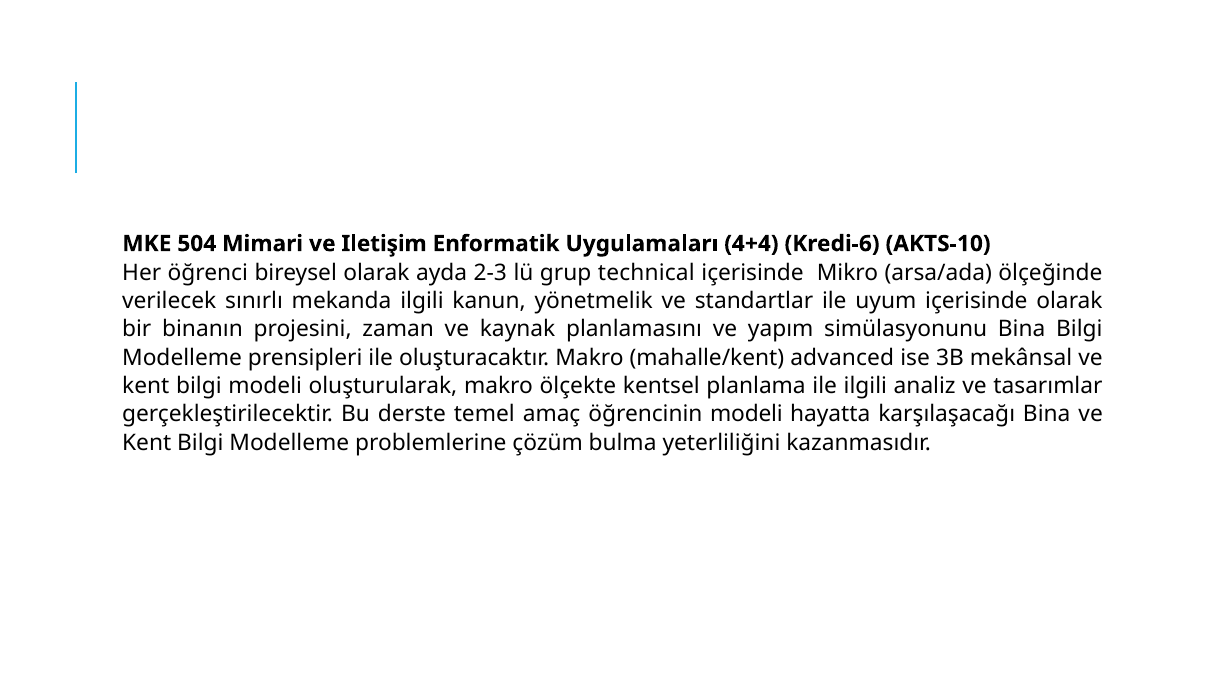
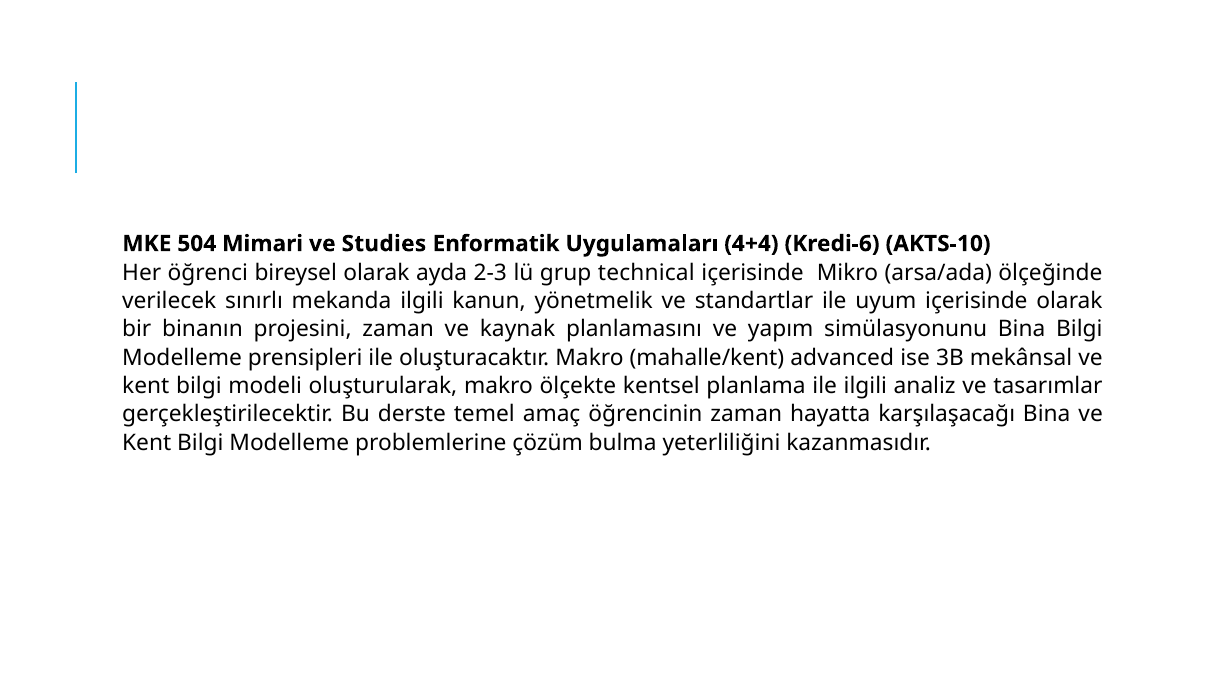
Iletişim: Iletişim -> Studies
öğrencinin modeli: modeli -> zaman
